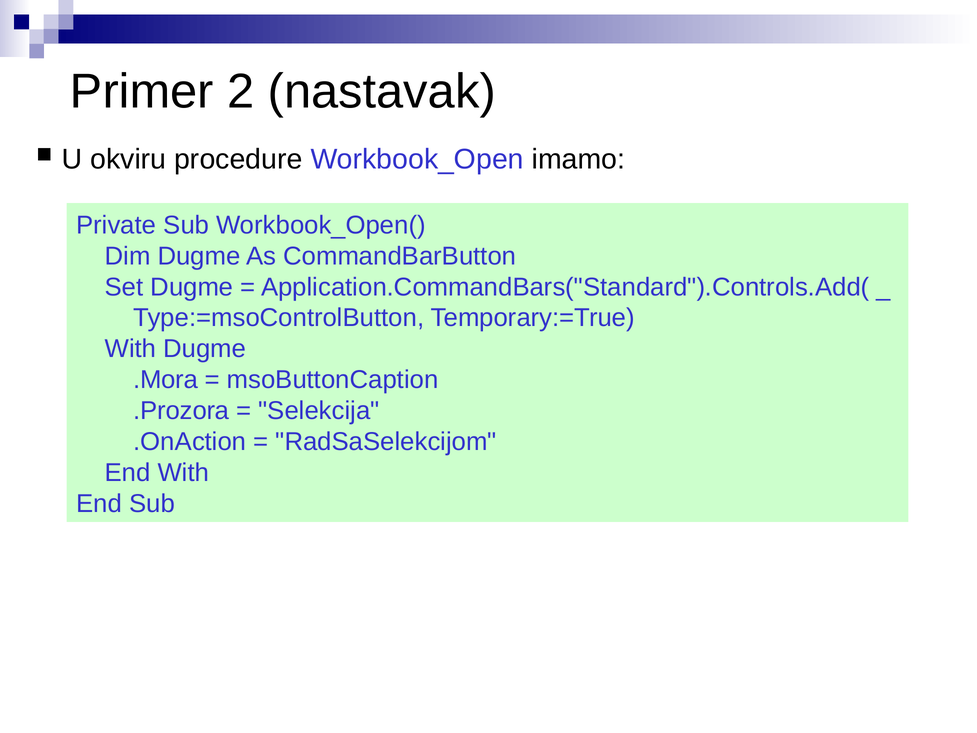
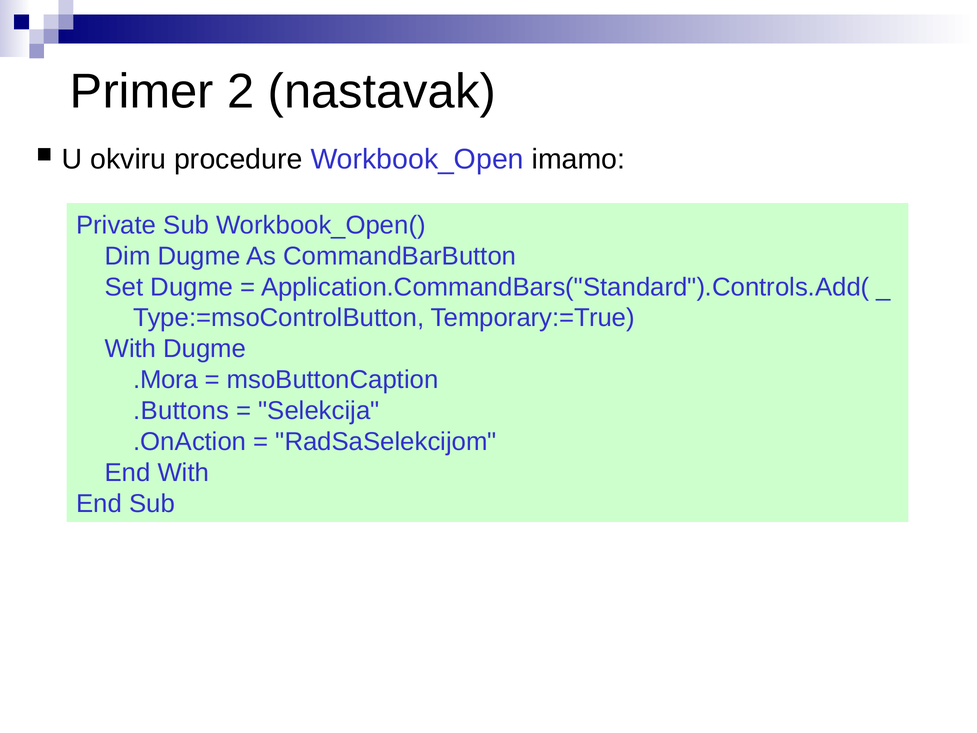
.Prozora: .Prozora -> .Buttons
